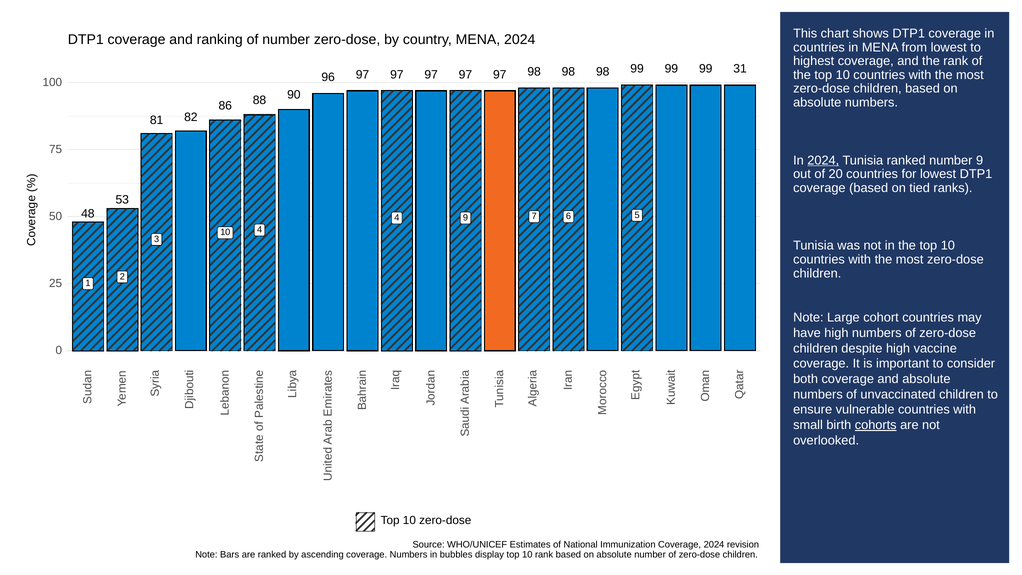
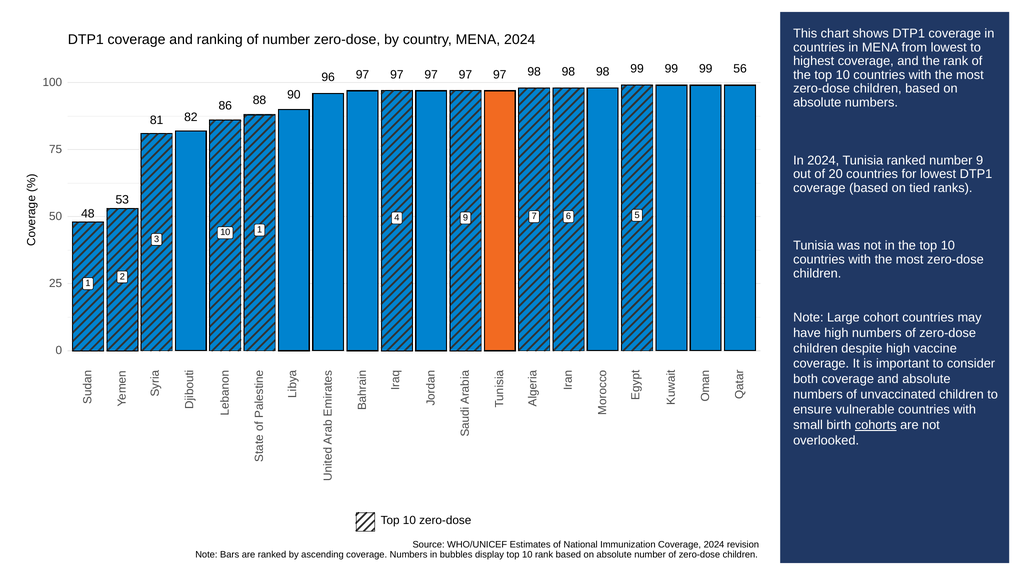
31: 31 -> 56
2024 at (823, 160) underline: present -> none
10 4: 4 -> 1
